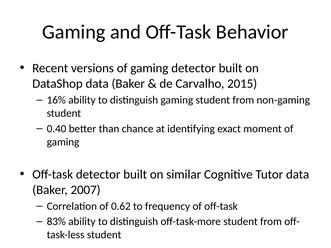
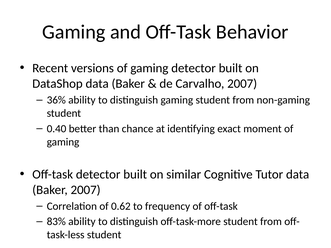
Carvalho 2015: 2015 -> 2007
16%: 16% -> 36%
